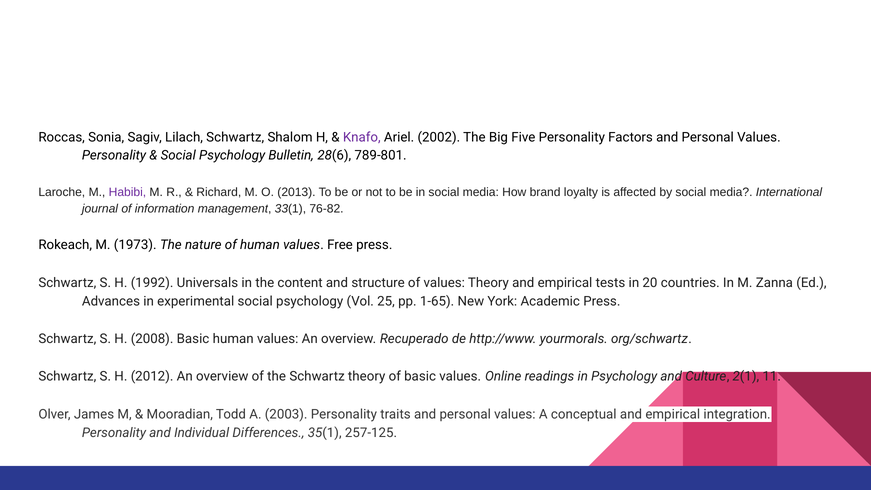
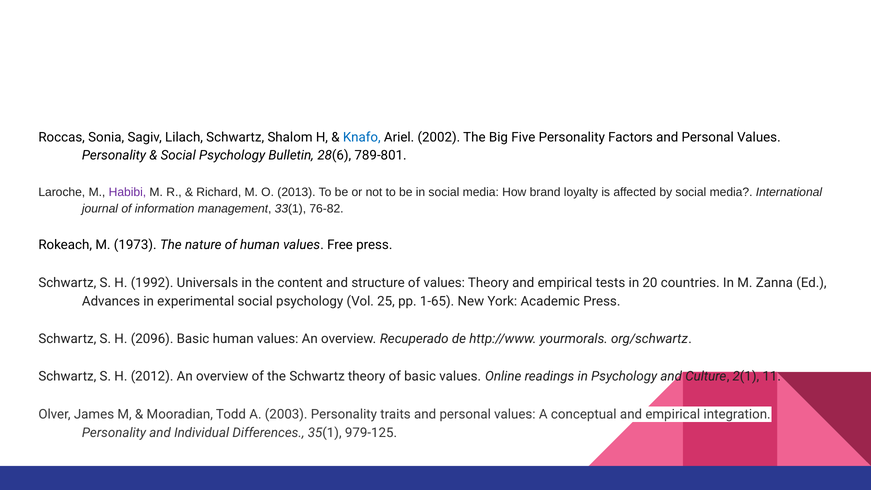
Knafo colour: purple -> blue
2008: 2008 -> 2096
257-125: 257-125 -> 979-125
